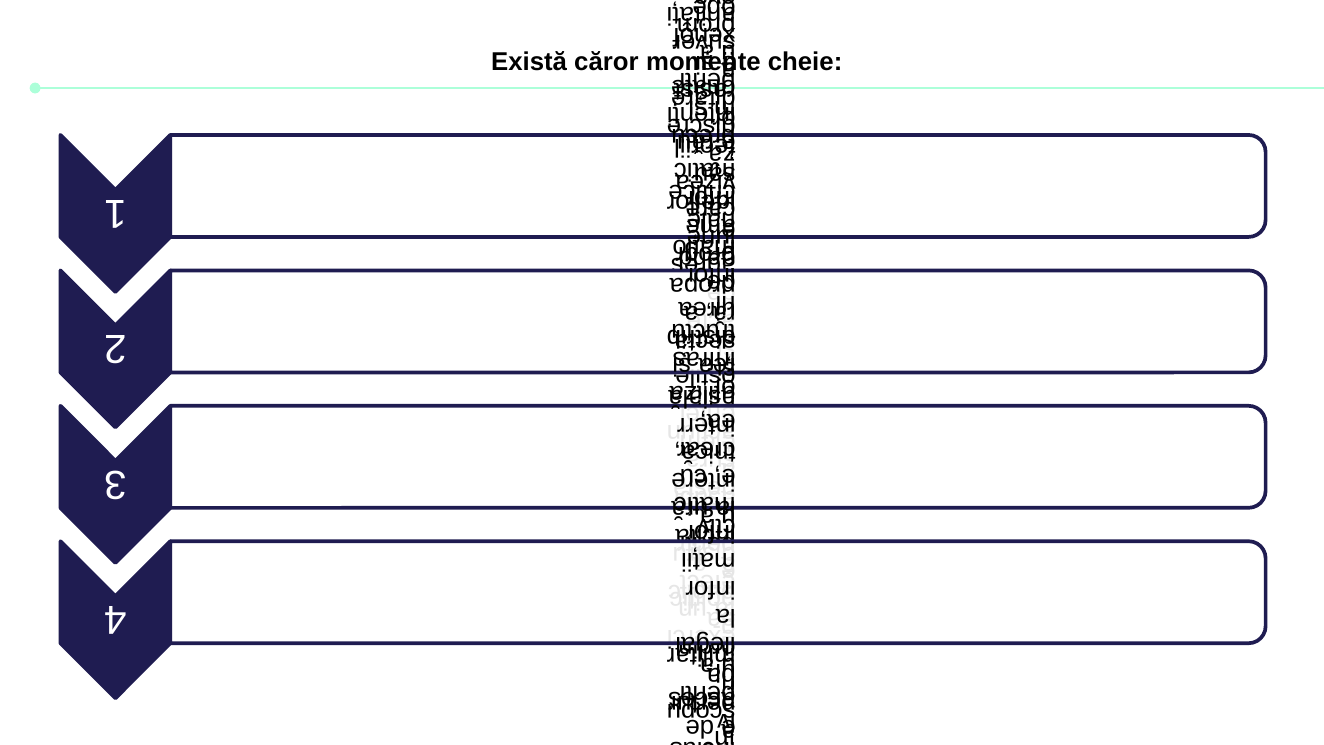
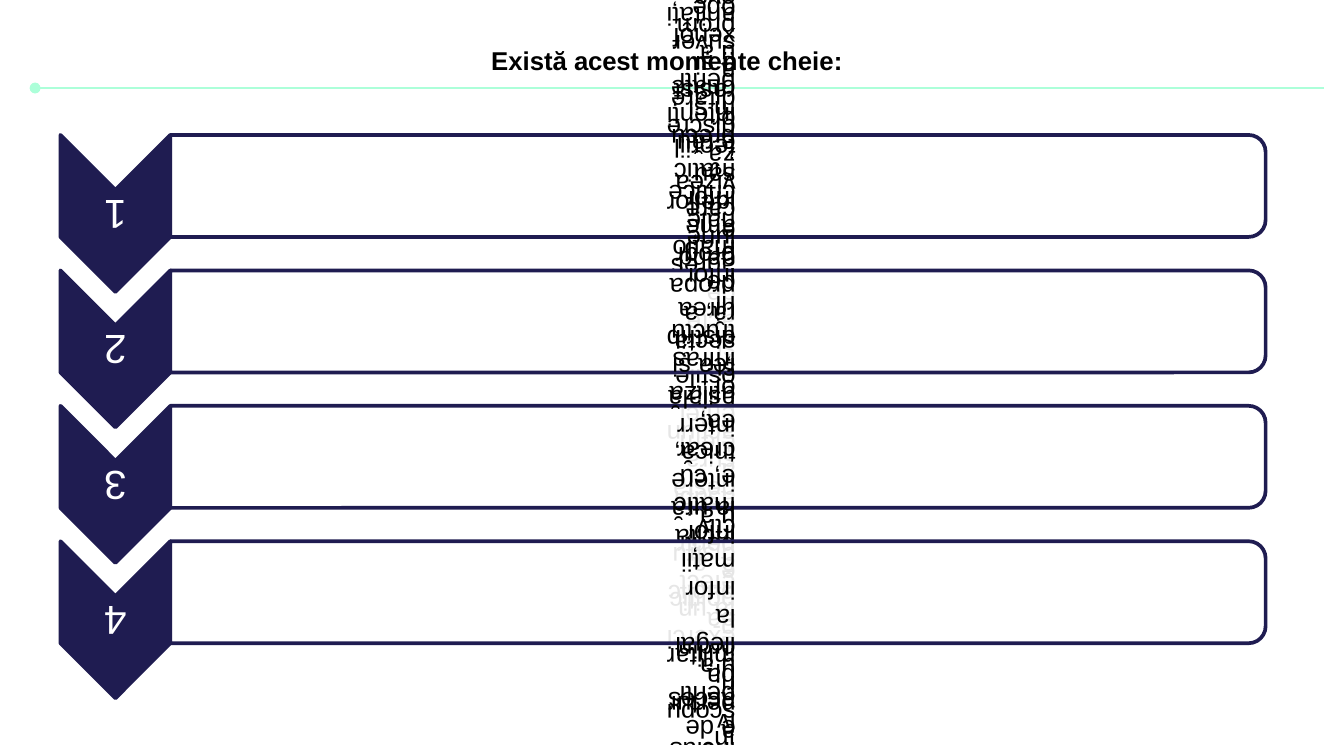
căror: căror -> acest
